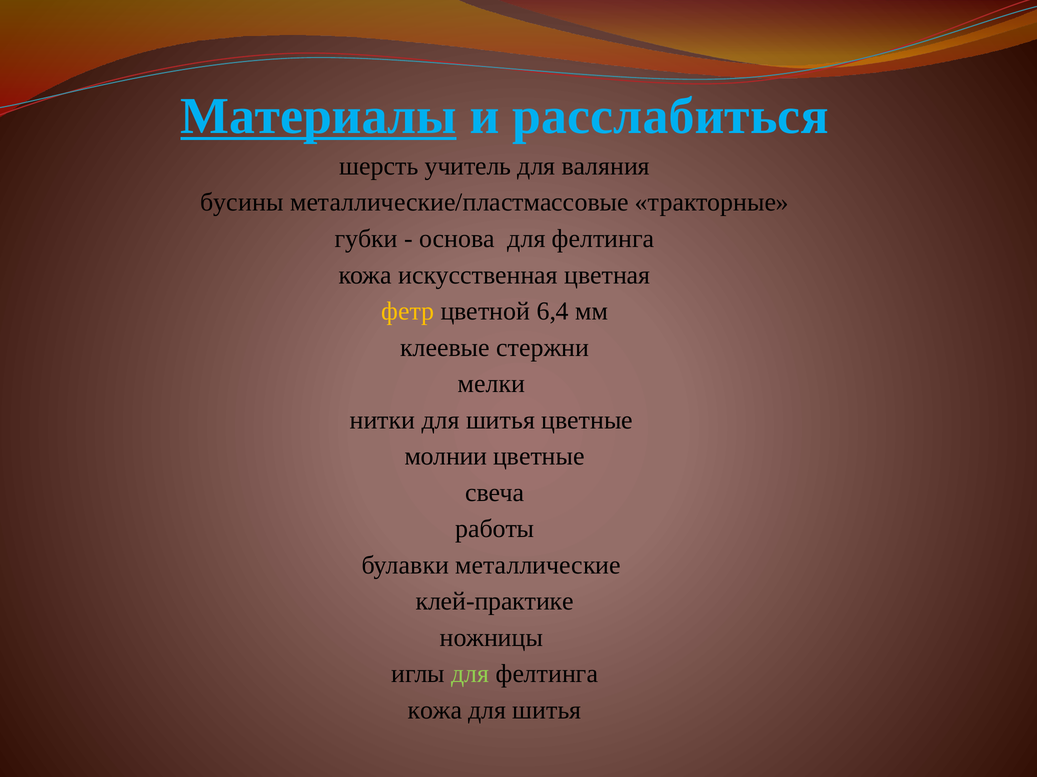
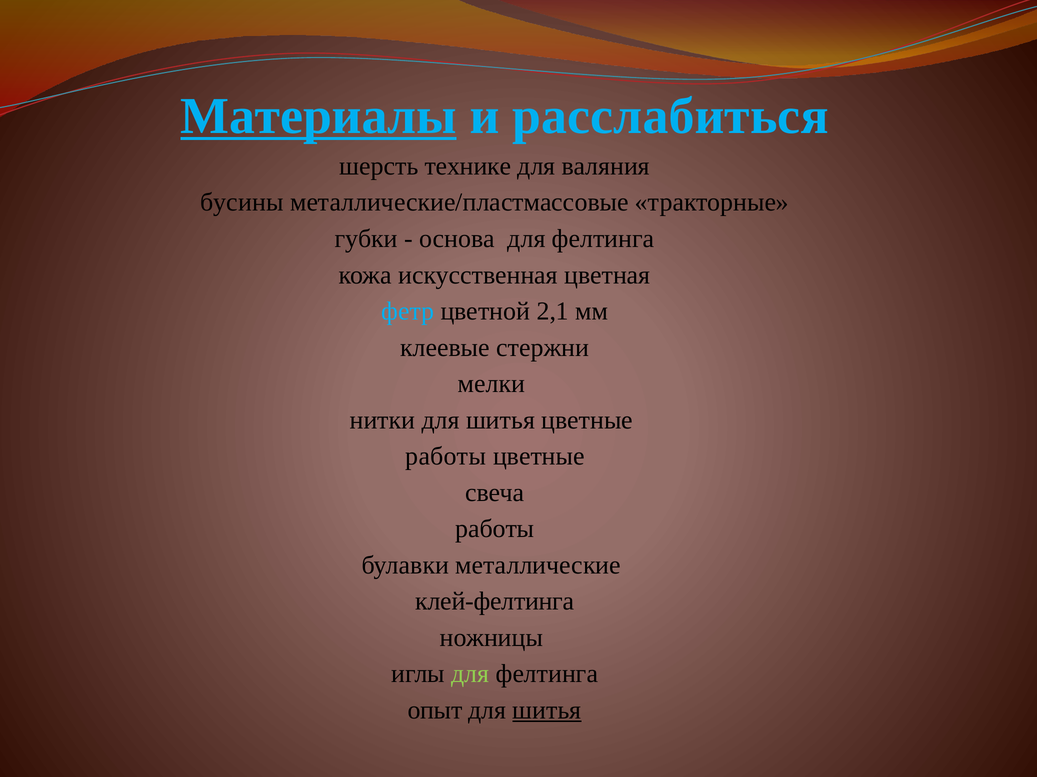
учитель: учитель -> технике
фетр colour: yellow -> light blue
6,4: 6,4 -> 2,1
молнии at (446, 457): молнии -> работы
клей-практике: клей-практике -> клей-фелтинга
кожа at (435, 711): кожа -> опыт
шитья at (547, 711) underline: none -> present
